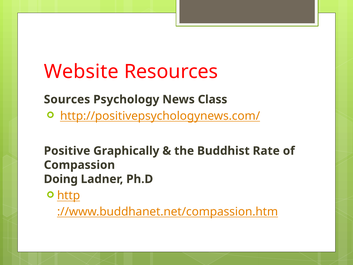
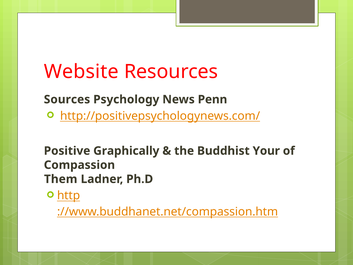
Class: Class -> Penn
Rate: Rate -> Your
Doing: Doing -> Them
